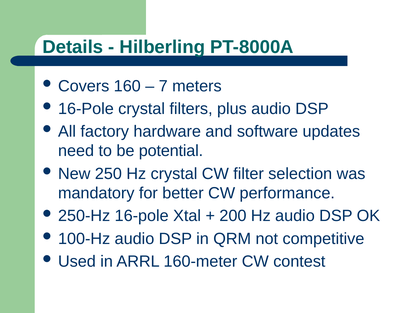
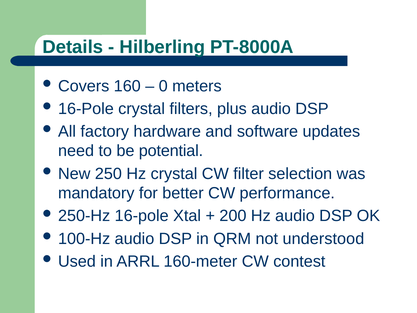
7: 7 -> 0
competitive: competitive -> understood
